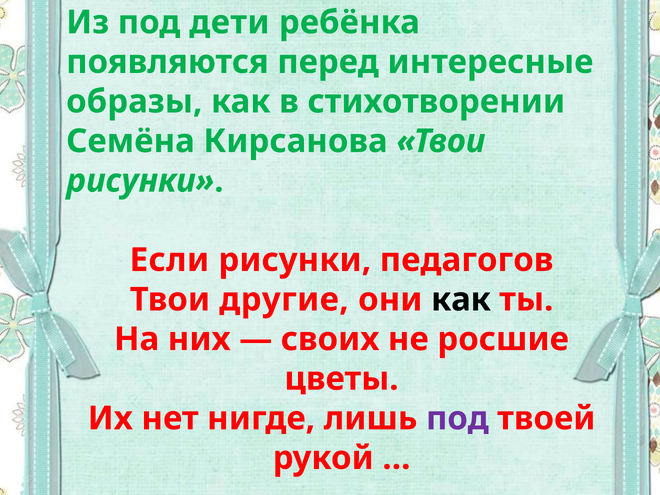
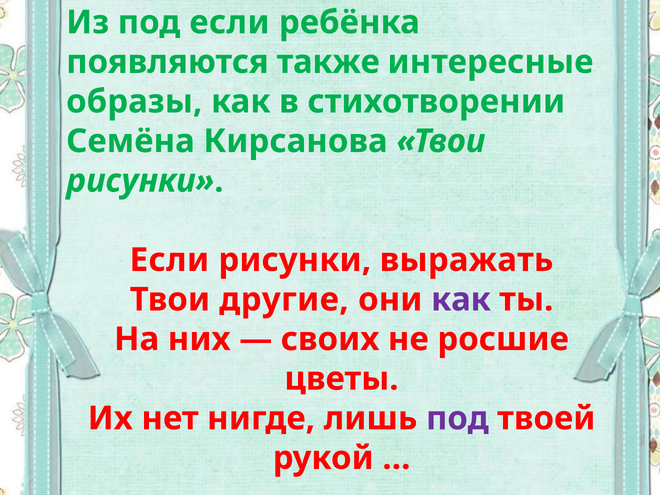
под дети: дети -> если
перед: перед -> также
педагогов: педагогов -> выражать
как at (461, 300) colour: black -> purple
